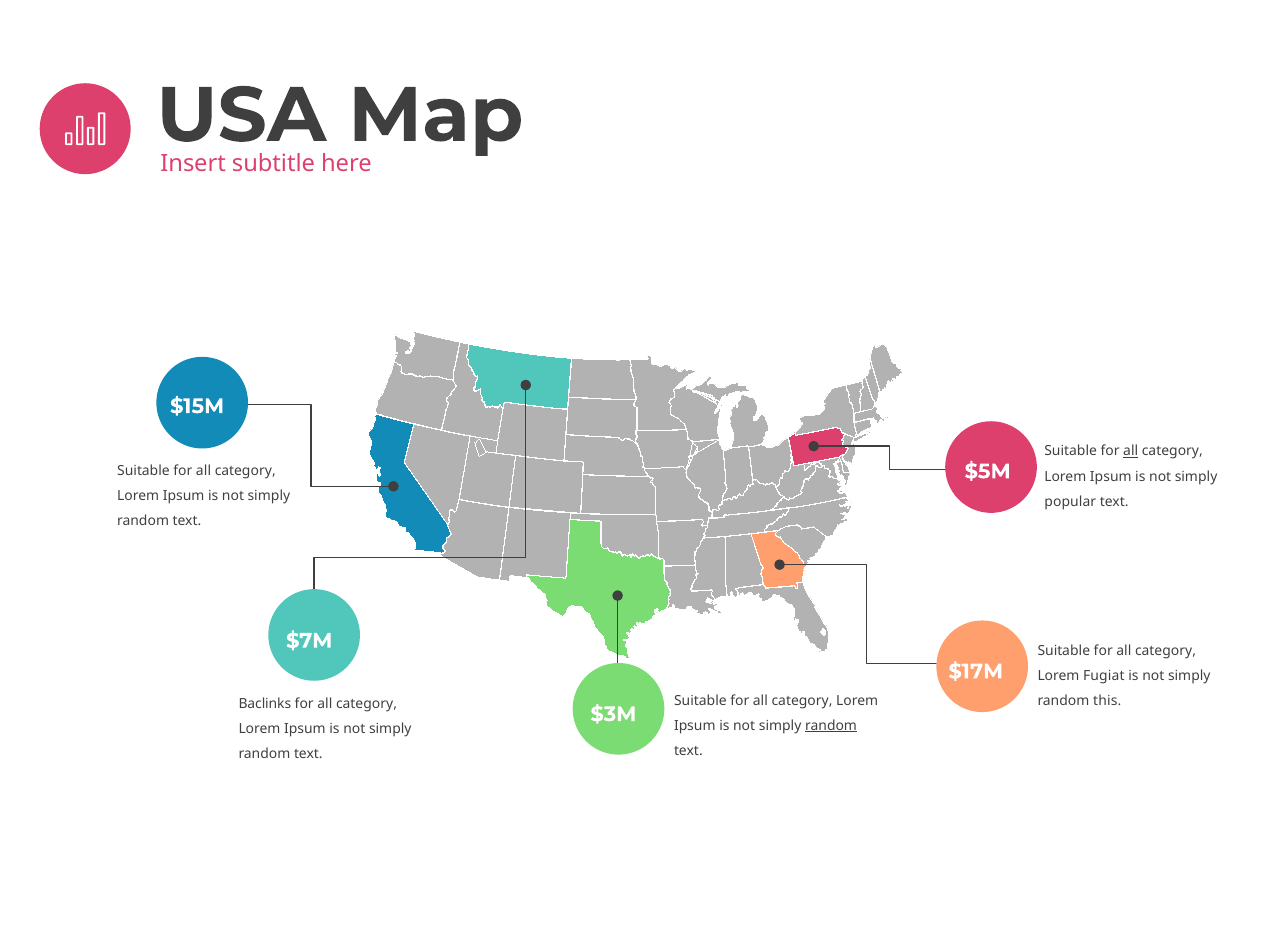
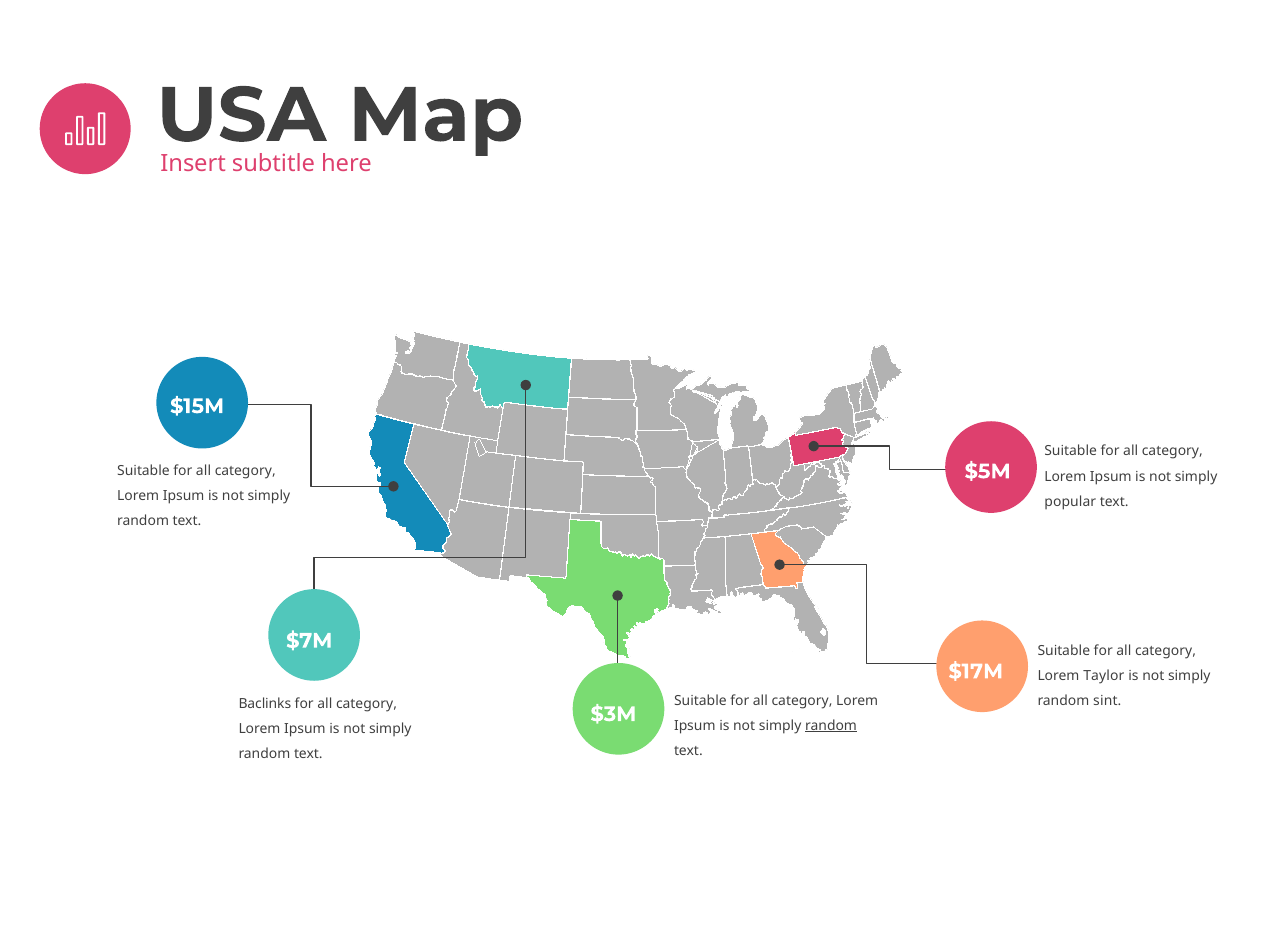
all at (1131, 452) underline: present -> none
Fugiat: Fugiat -> Taylor
this: this -> sint
